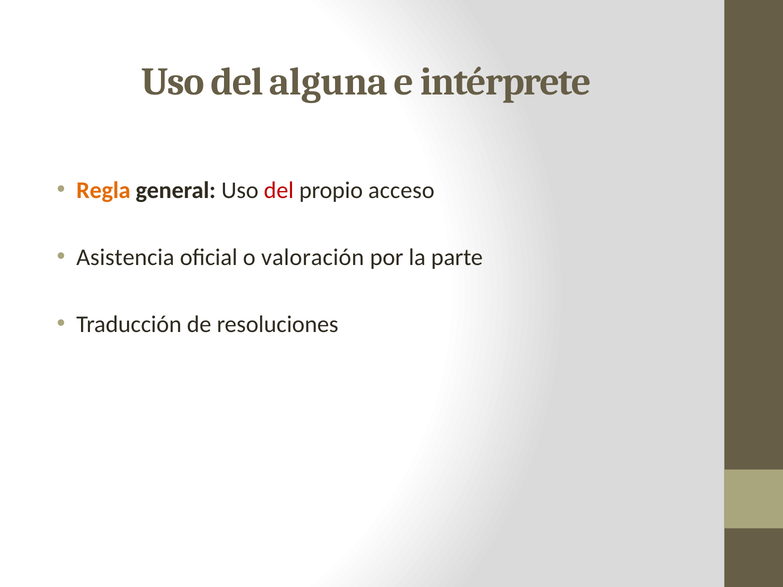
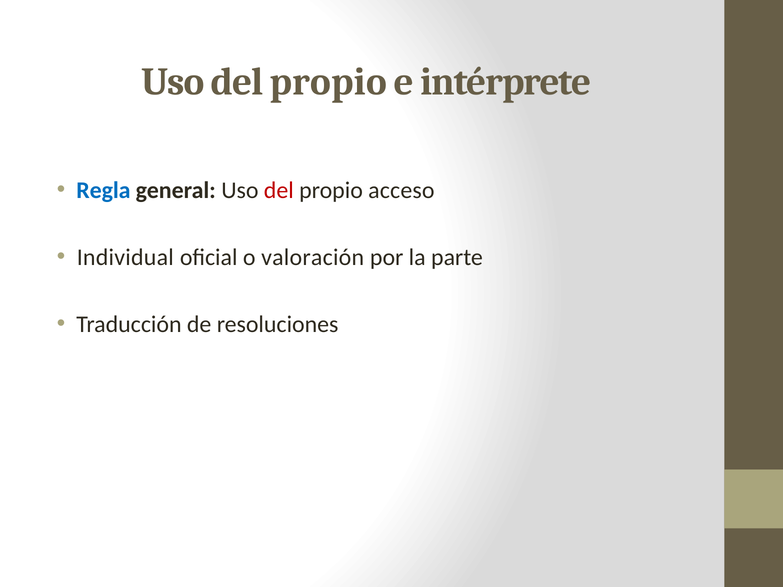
alguna at (329, 82): alguna -> propio
Regla colour: orange -> blue
Asistencia: Asistencia -> Individual
